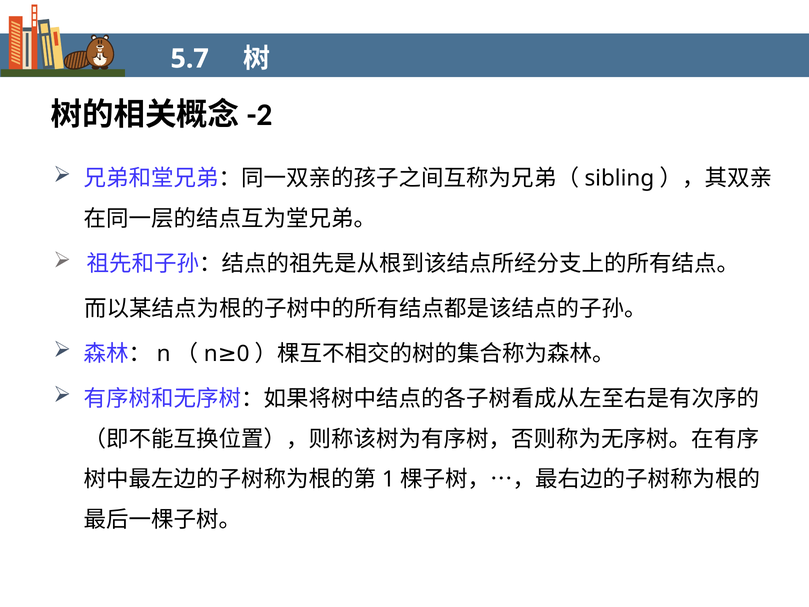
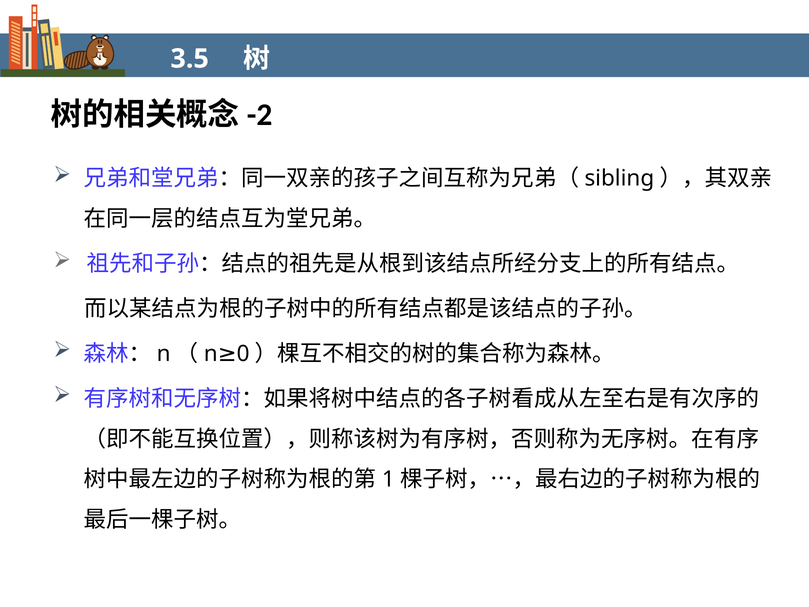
5.7: 5.7 -> 3.5
